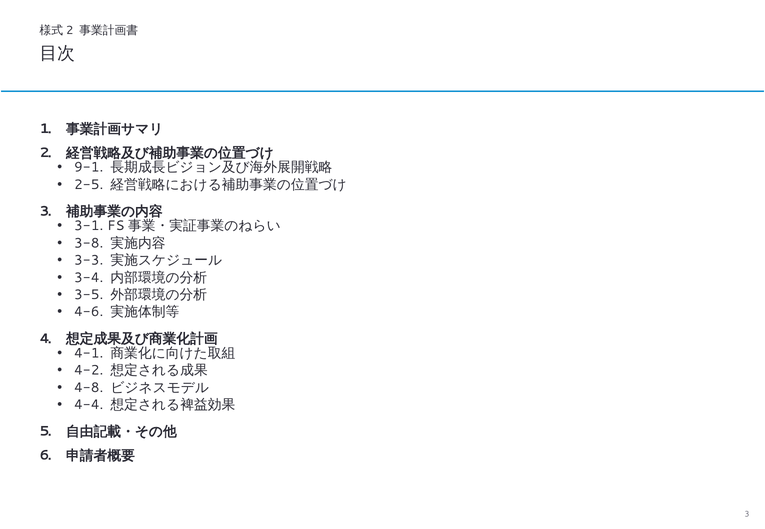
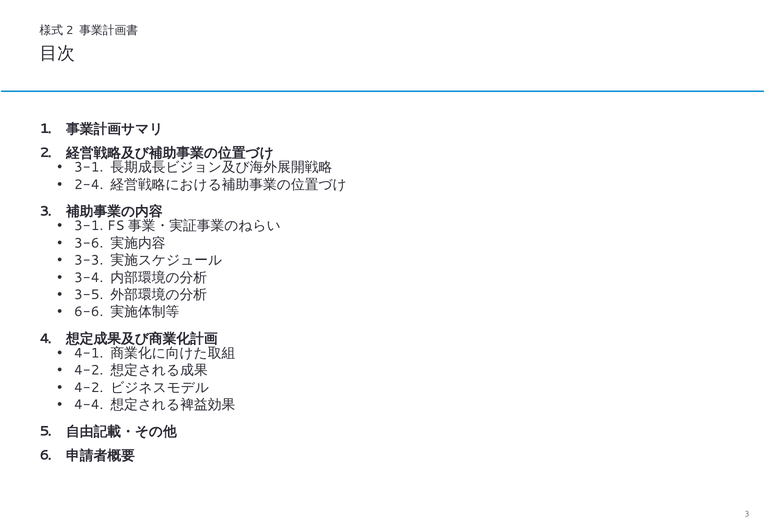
9-1 at (89, 168): 9-1 -> 3-1
2-5: 2-5 -> 2-4
3-8: 3-8 -> 3-6
4-6: 4-6 -> 6-6
4-8 at (89, 388): 4-8 -> 4-2
